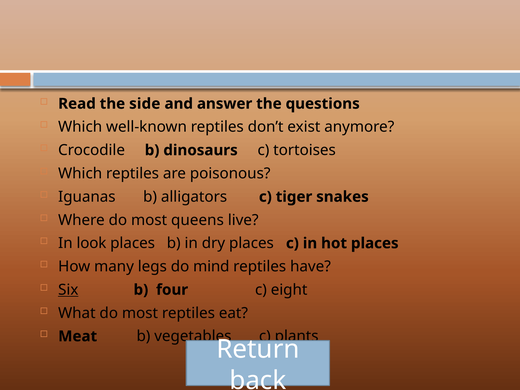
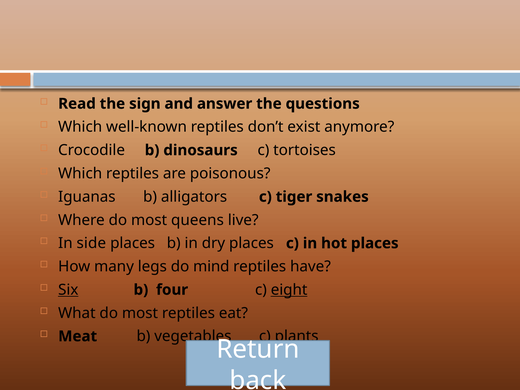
side: side -> sign
look: look -> side
eight underline: none -> present
